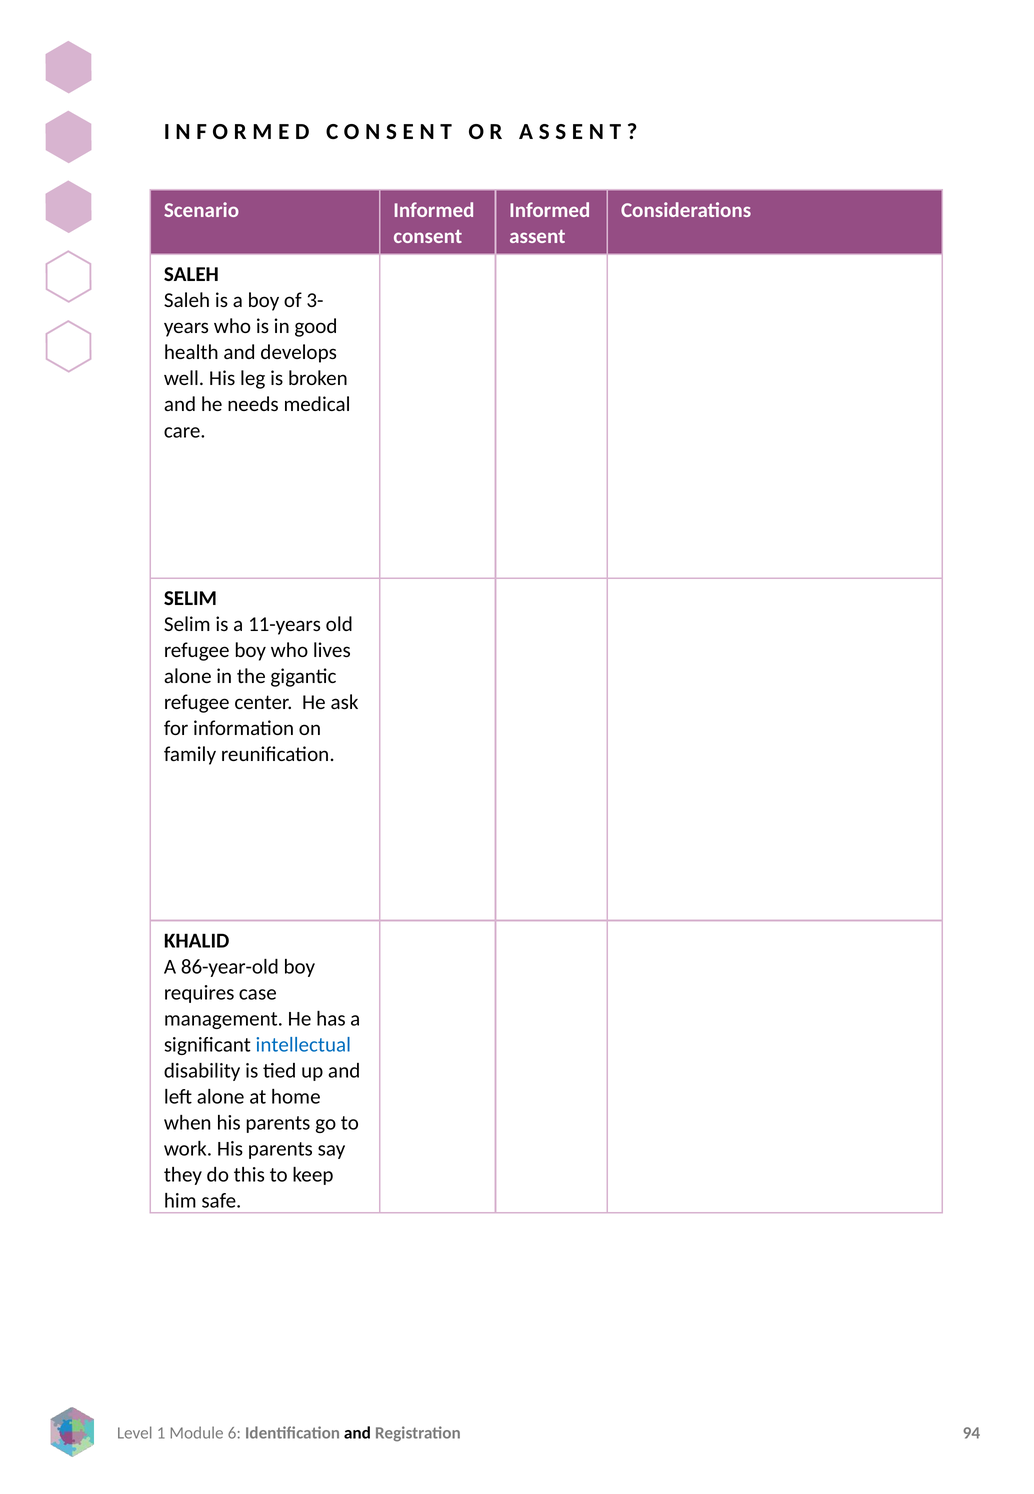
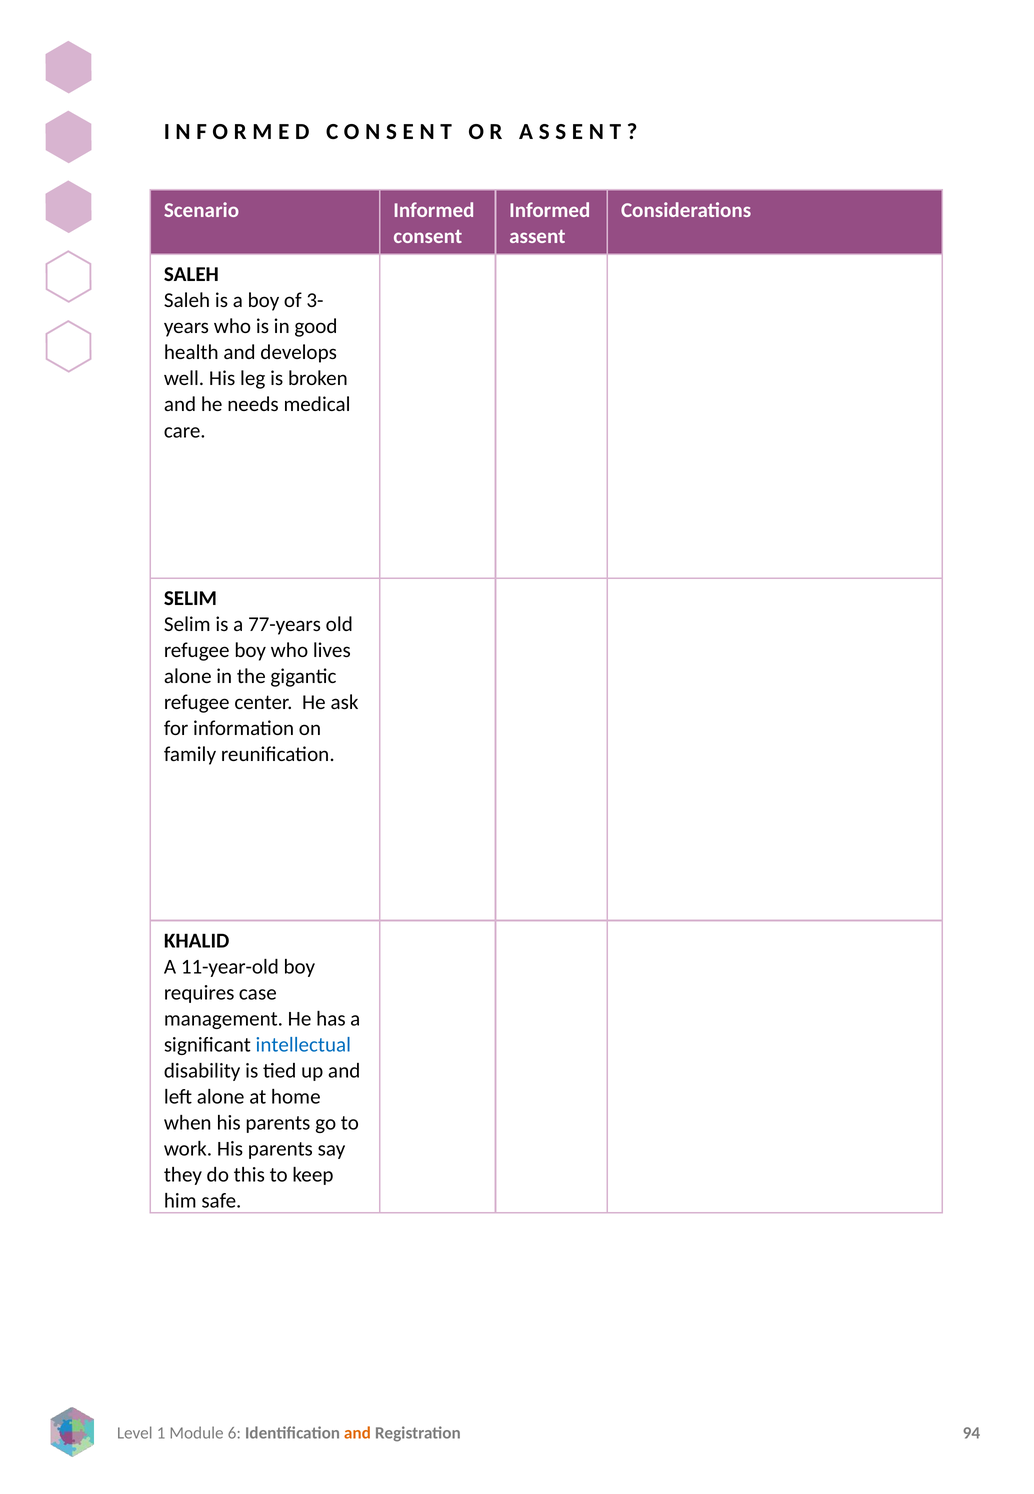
11-years: 11-years -> 77-years
86-year-old: 86-year-old -> 11-year-old
and at (357, 1433) colour: black -> orange
